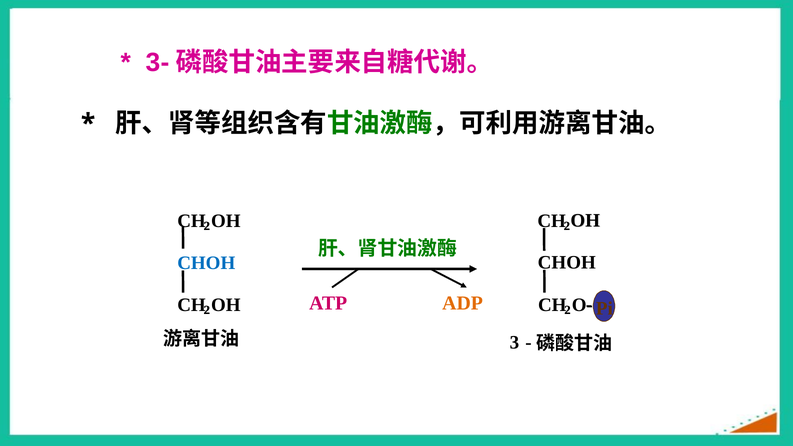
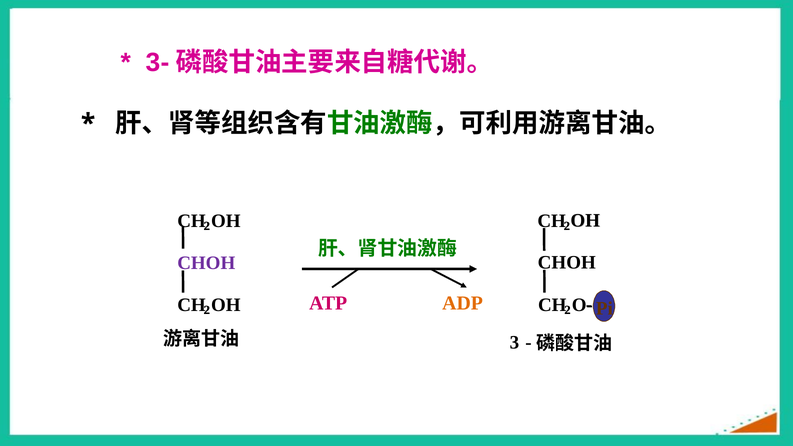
CHOH at (206, 263) colour: blue -> purple
